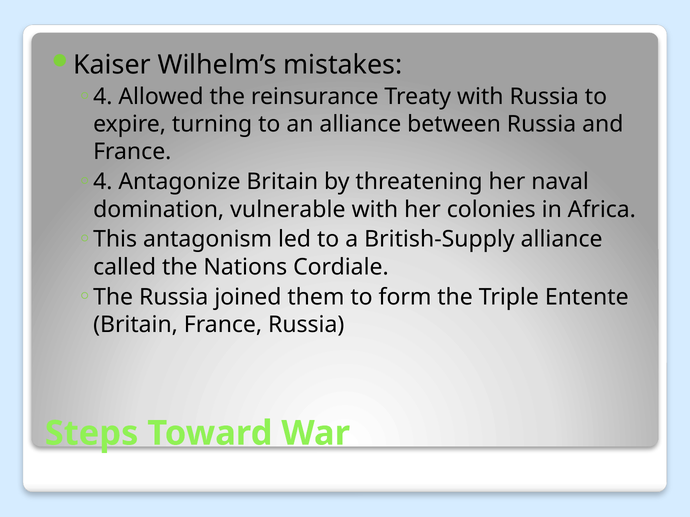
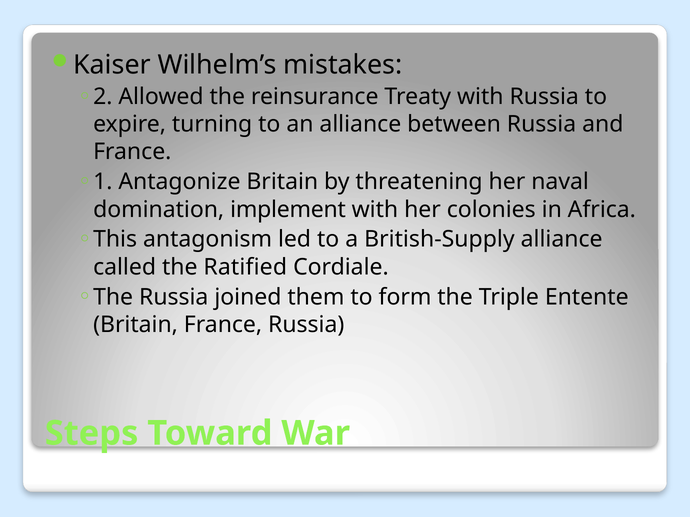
4 at (103, 97): 4 -> 2
4 at (103, 182): 4 -> 1
vulnerable: vulnerable -> implement
Nations: Nations -> Ratified
